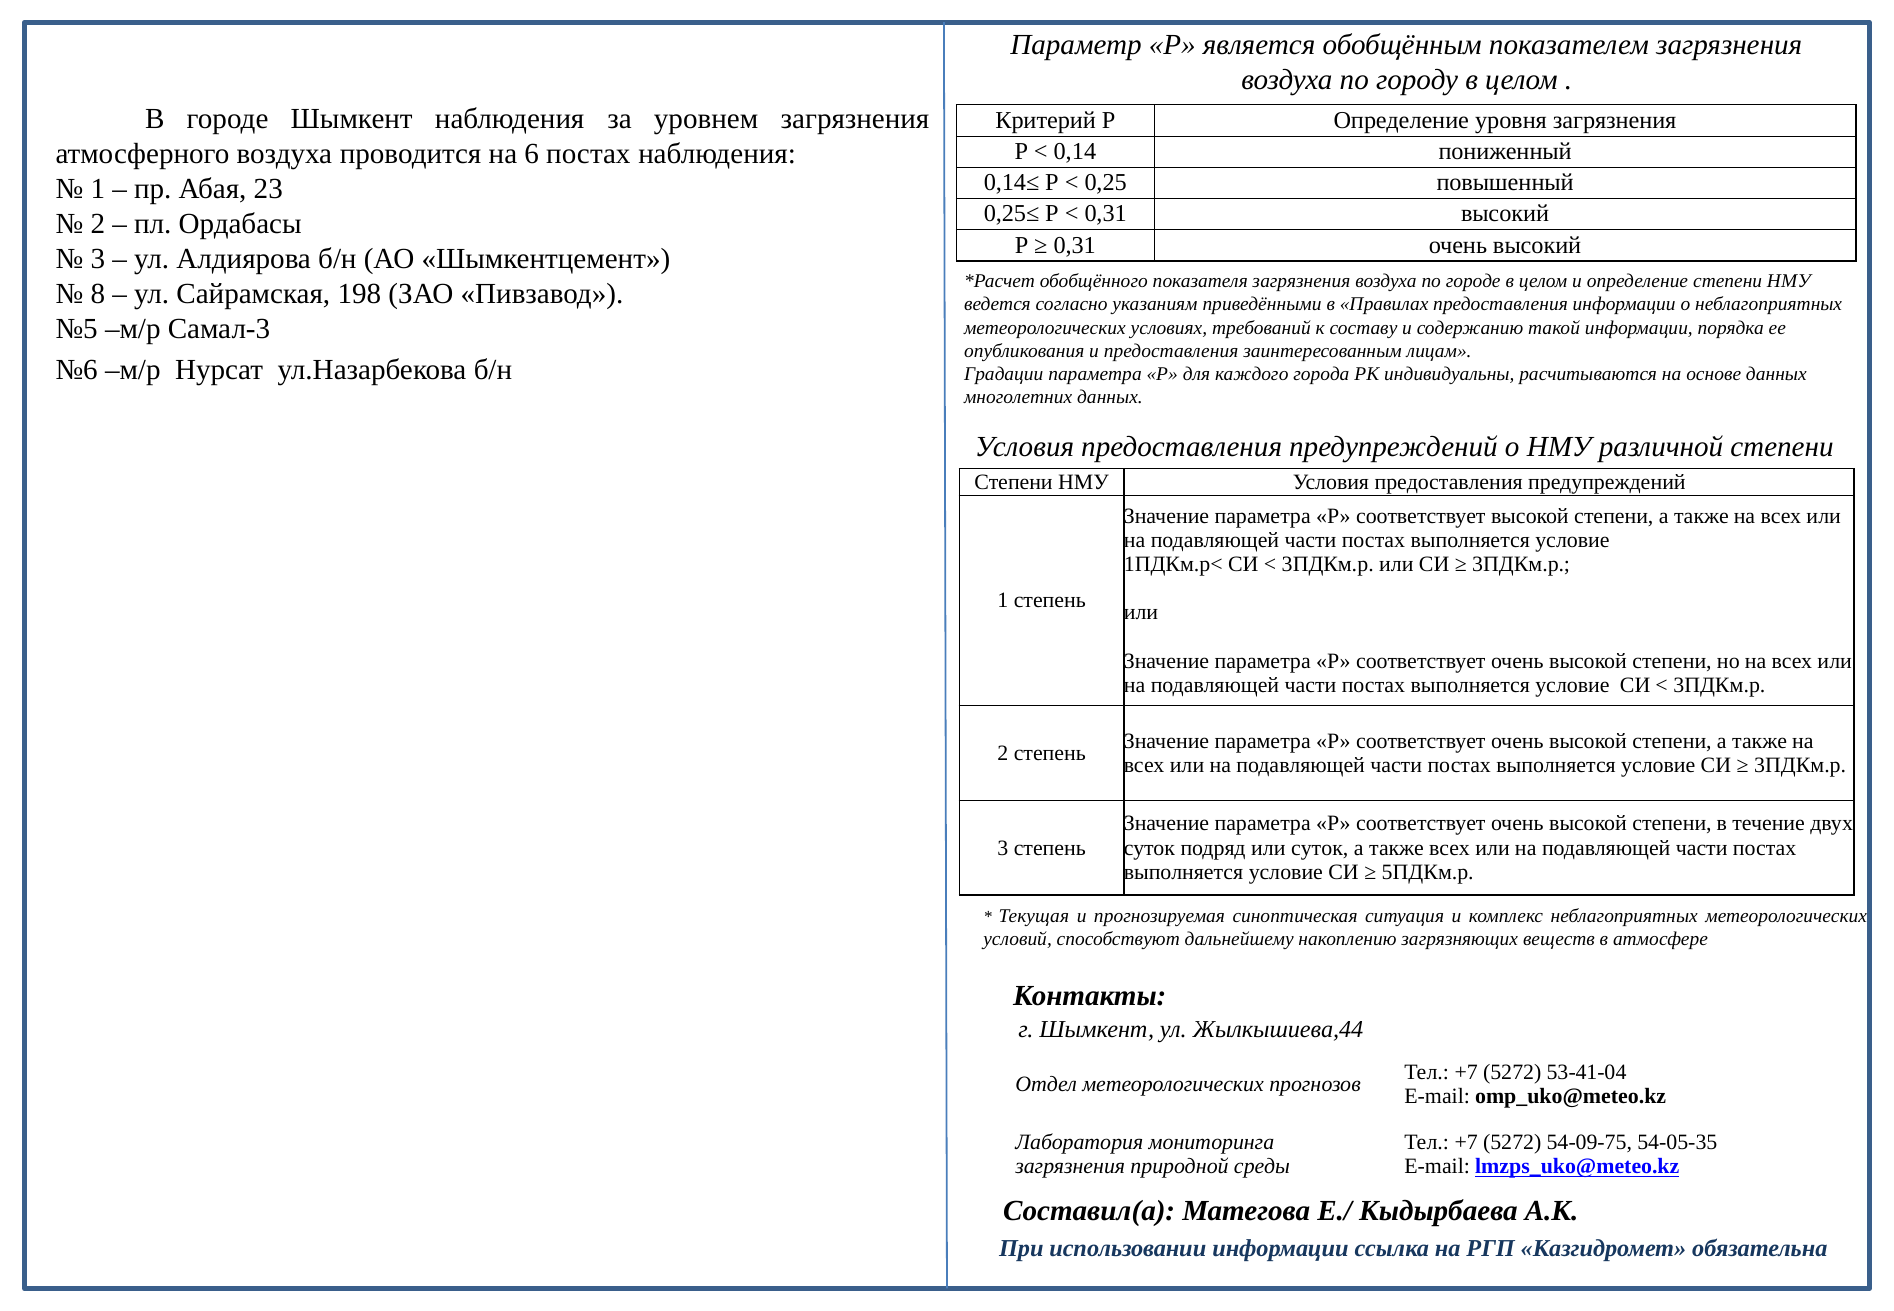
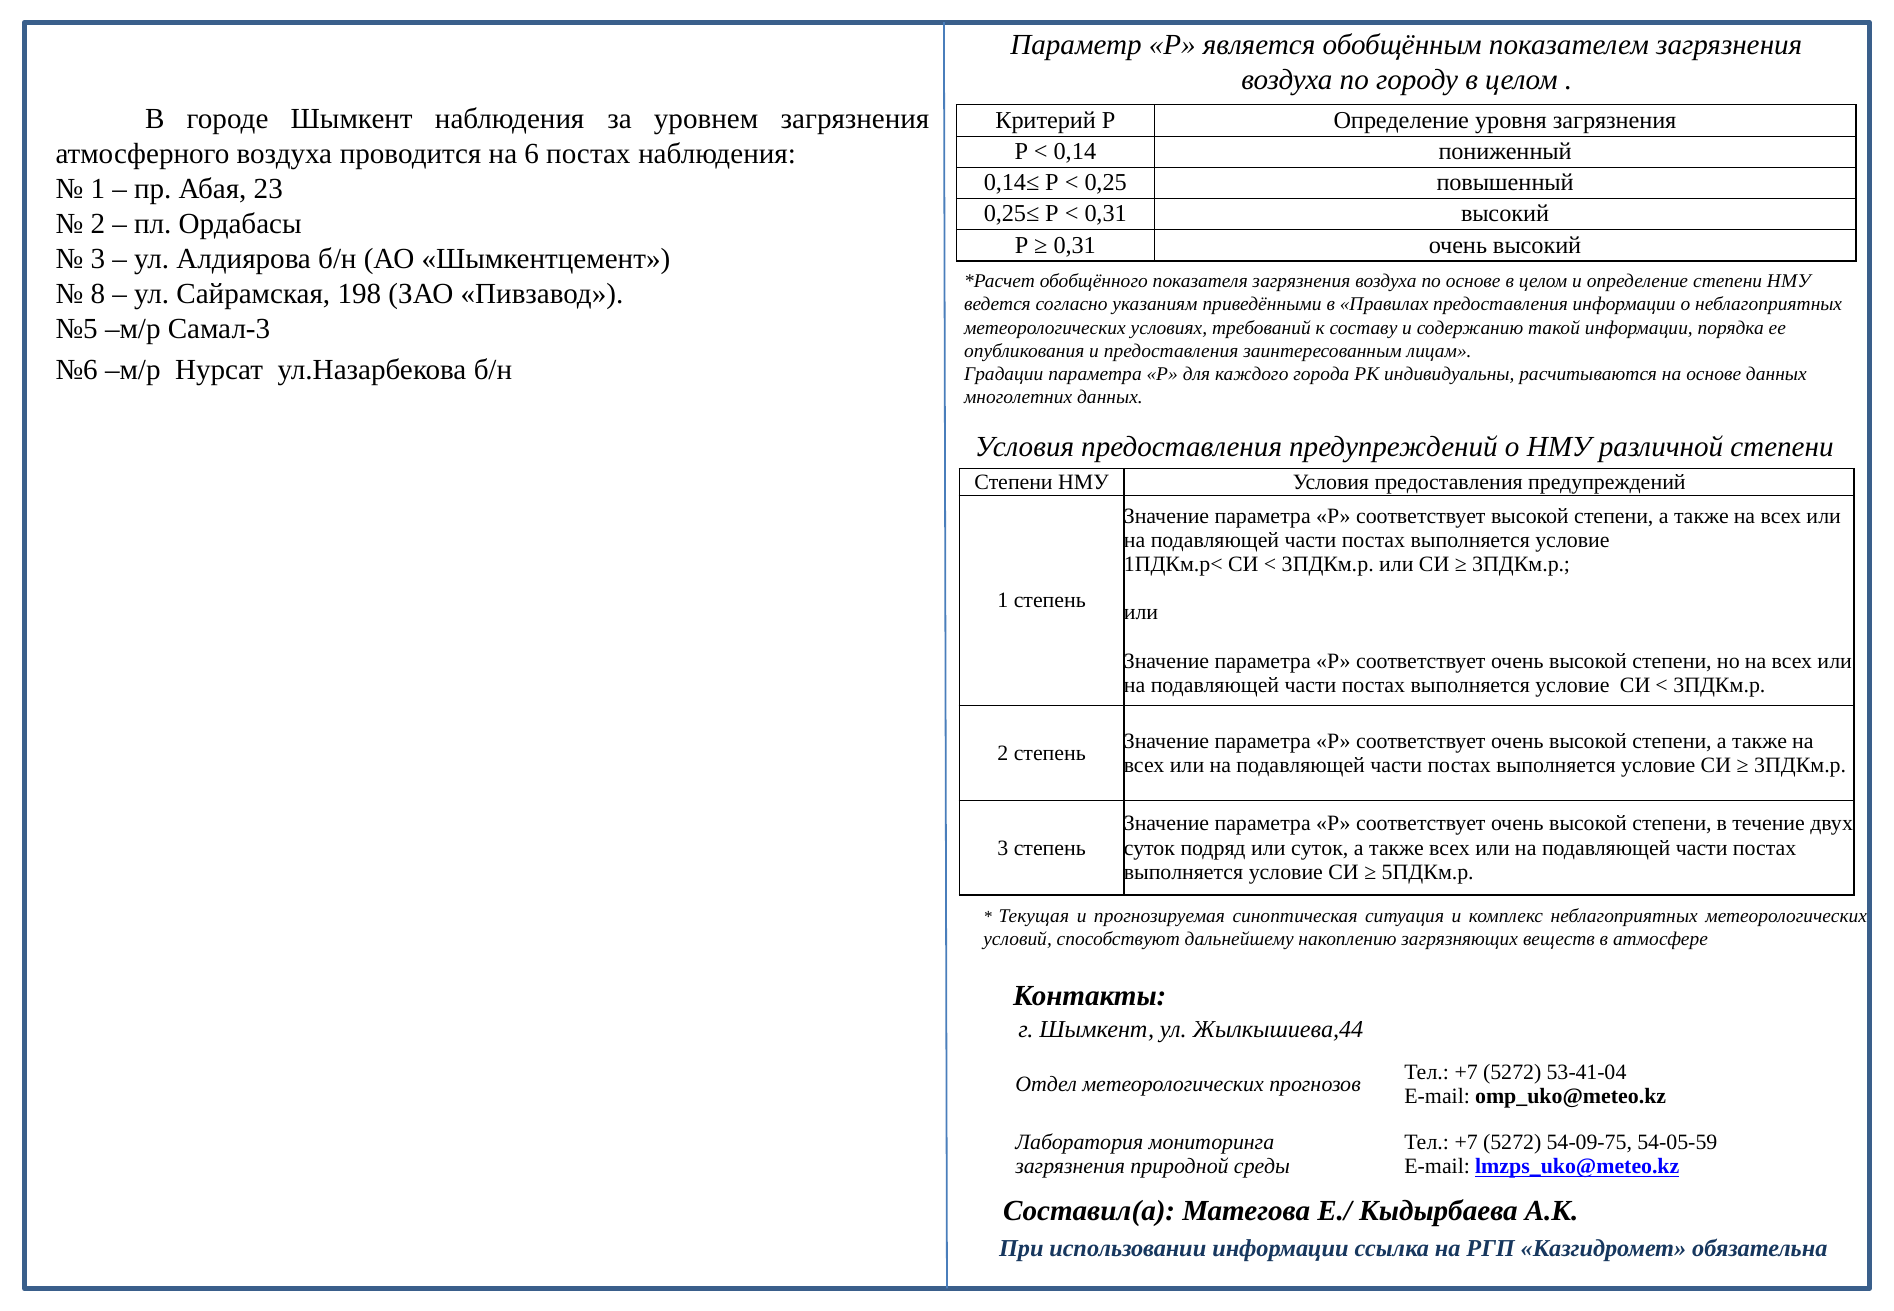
по городе: городе -> основе
54-05-35: 54-05-35 -> 54-05-59
